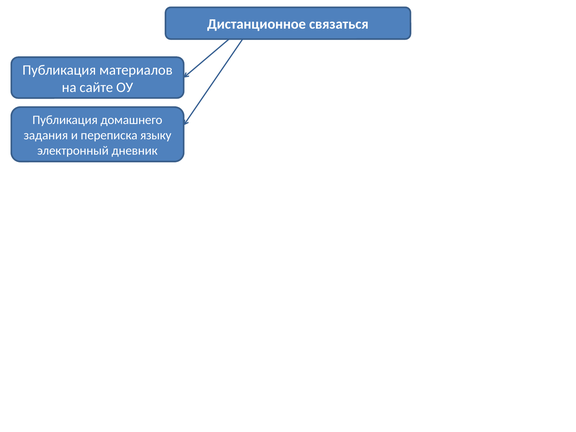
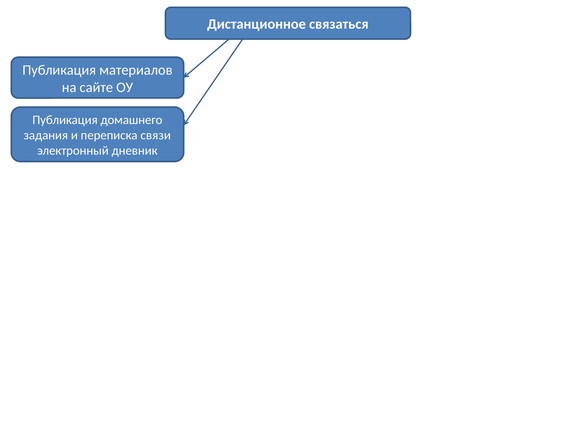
языку: языку -> связи
